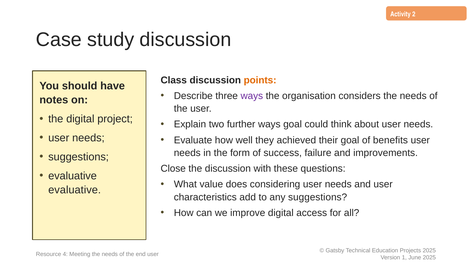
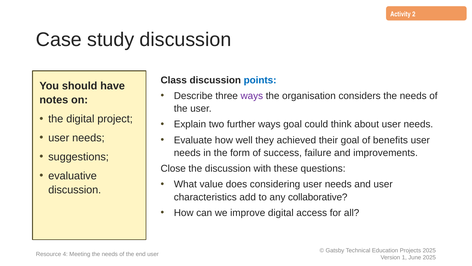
points colour: orange -> blue
evaluative at (75, 190): evaluative -> discussion
any suggestions: suggestions -> collaborative
